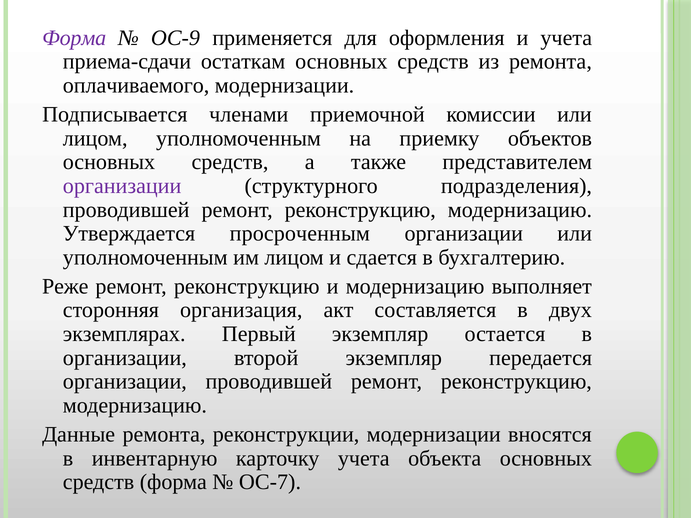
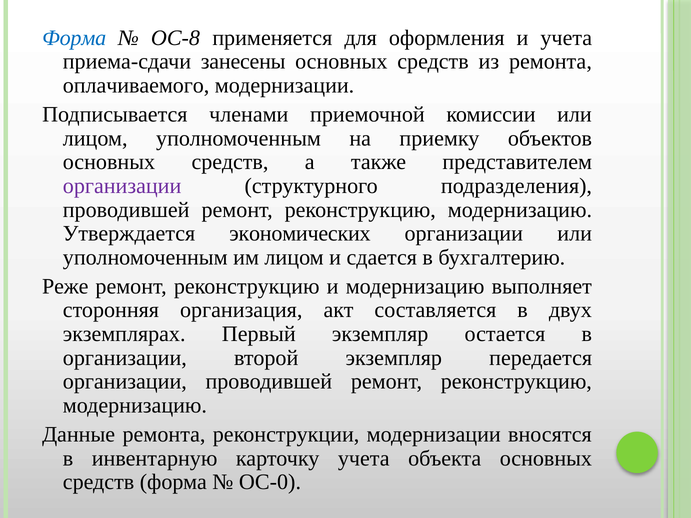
Форма at (74, 38) colour: purple -> blue
ОС-9: ОС-9 -> ОС-8
остаткам: остаткам -> занесены
просроченным: просроченным -> экономических
ОС-7: ОС-7 -> ОС-0
